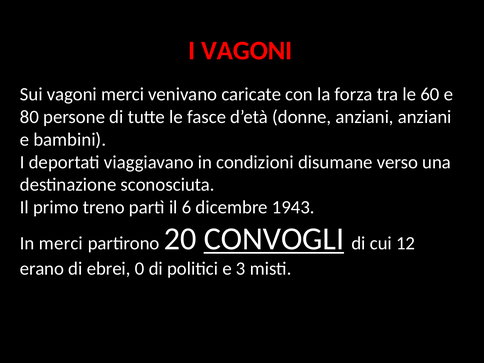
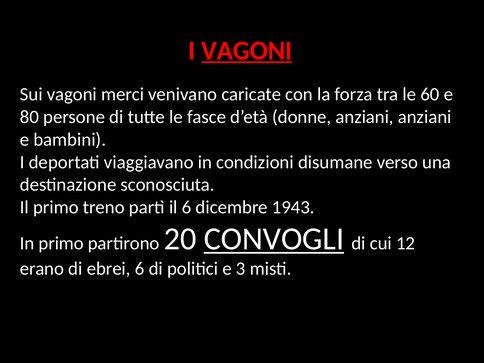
VAGONI at (247, 51) underline: none -> present
In merci: merci -> primo
ebrei 0: 0 -> 6
